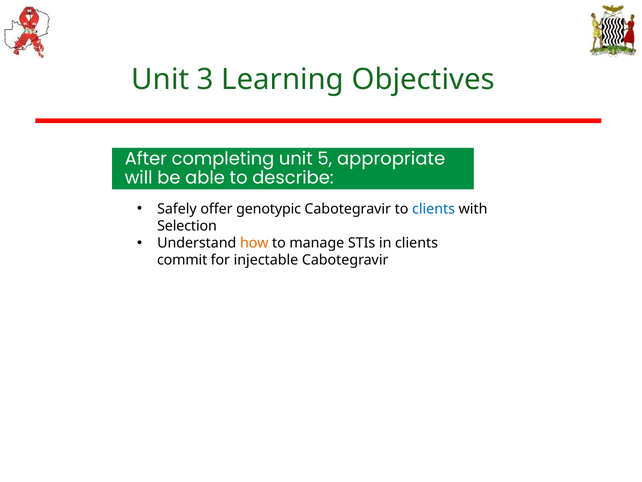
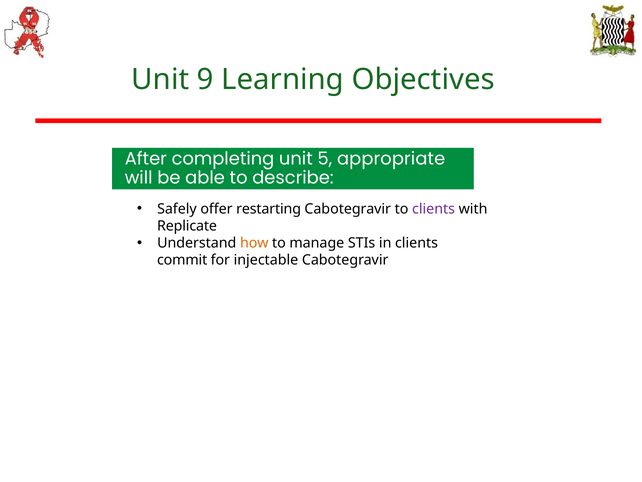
3: 3 -> 9
genotypic: genotypic -> restarting
clients at (434, 209) colour: blue -> purple
Selection: Selection -> Replicate
